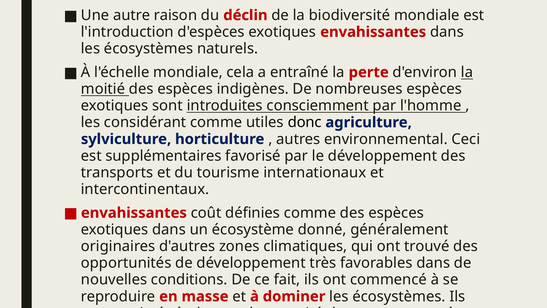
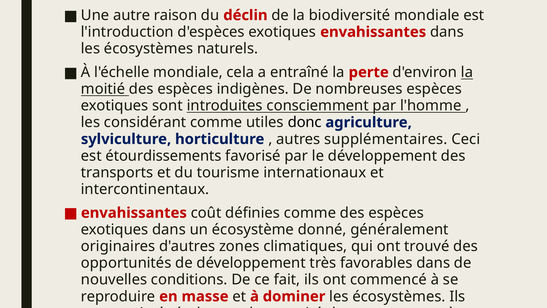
environnemental: environnemental -> supplémentaires
supplémentaires: supplémentaires -> étourdissements
